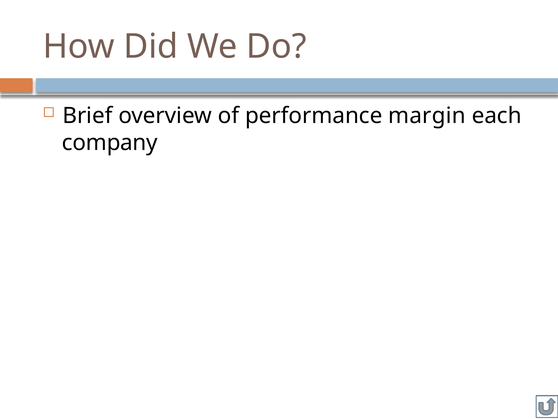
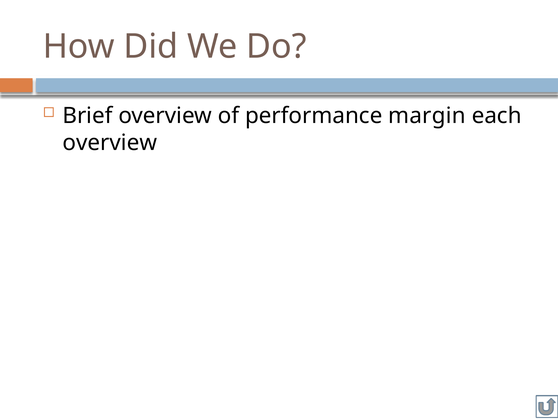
company at (110, 142): company -> overview
